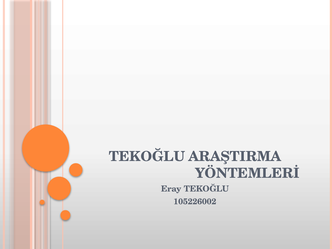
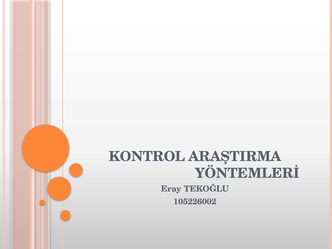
TEKOĞLU at (147, 157): TEKOĞLU -> KONTROL
